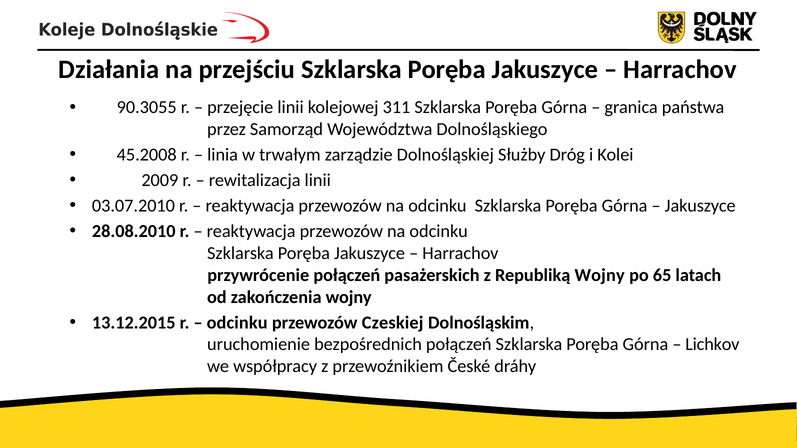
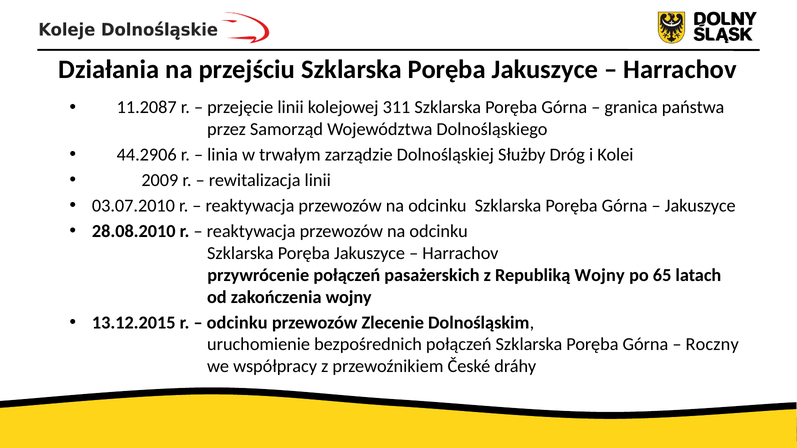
90.3055: 90.3055 -> 11.2087
45.2008: 45.2008 -> 44.2906
Czeskiej: Czeskiej -> Zlecenie
Lichkov: Lichkov -> Roczny
